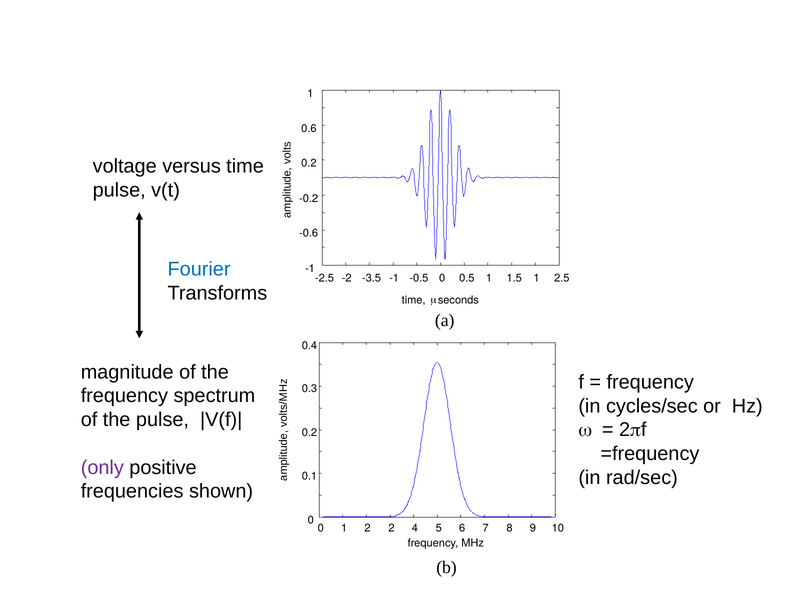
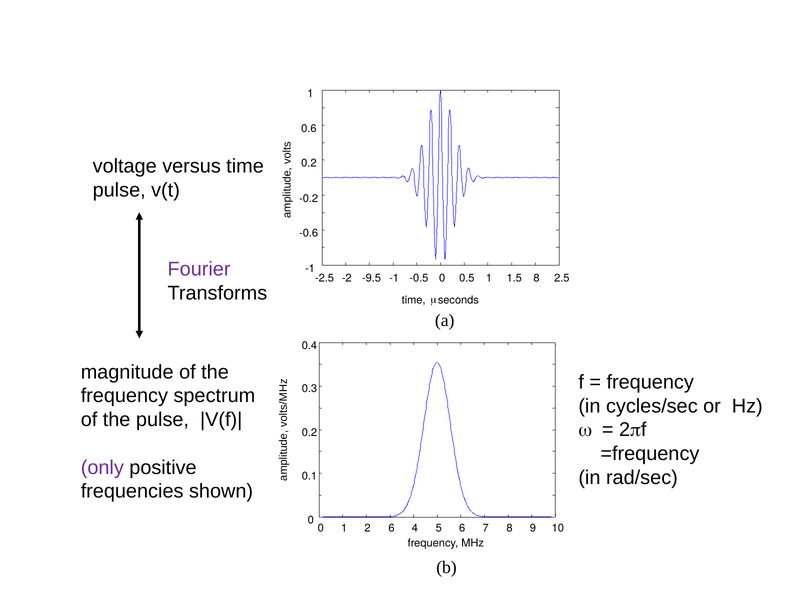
Fourier colour: blue -> purple
-3.5: -3.5 -> -9.5
1.5 1: 1 -> 8
2 2: 2 -> 6
